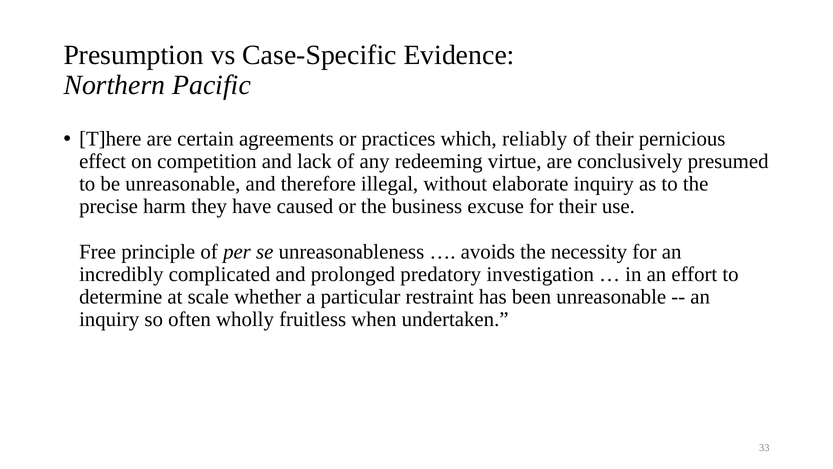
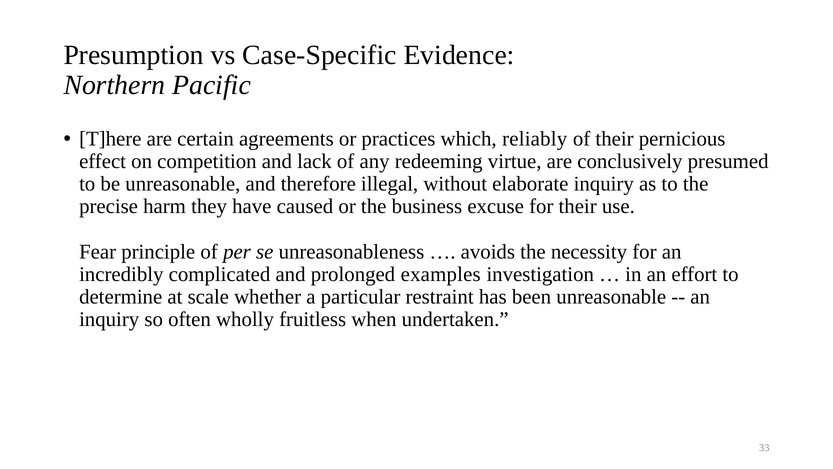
Free: Free -> Fear
predatory: predatory -> examples
